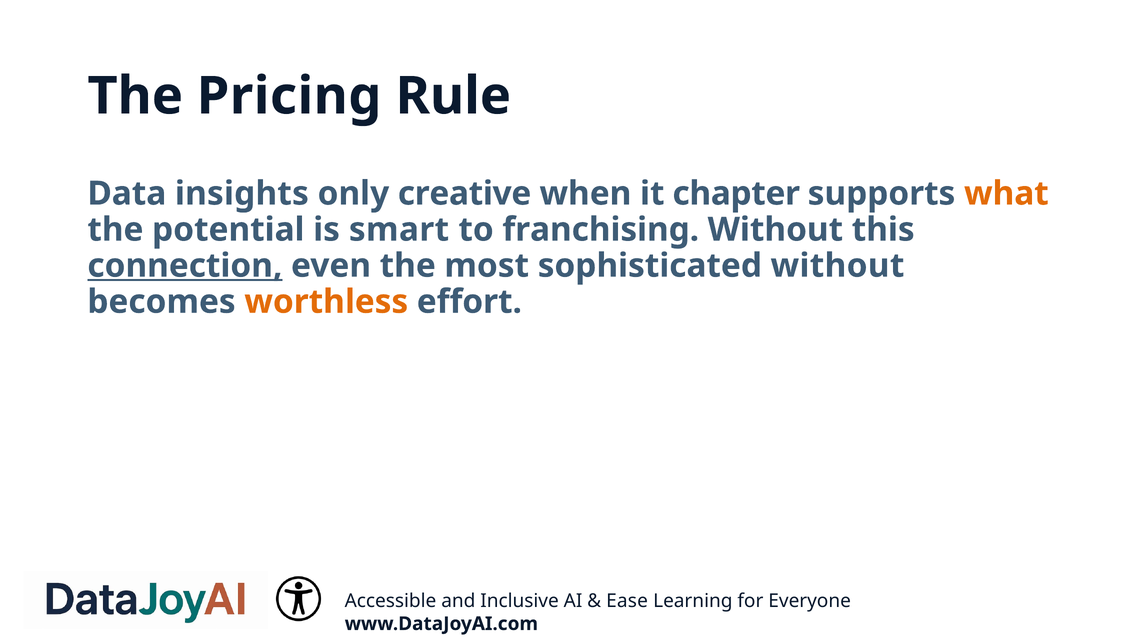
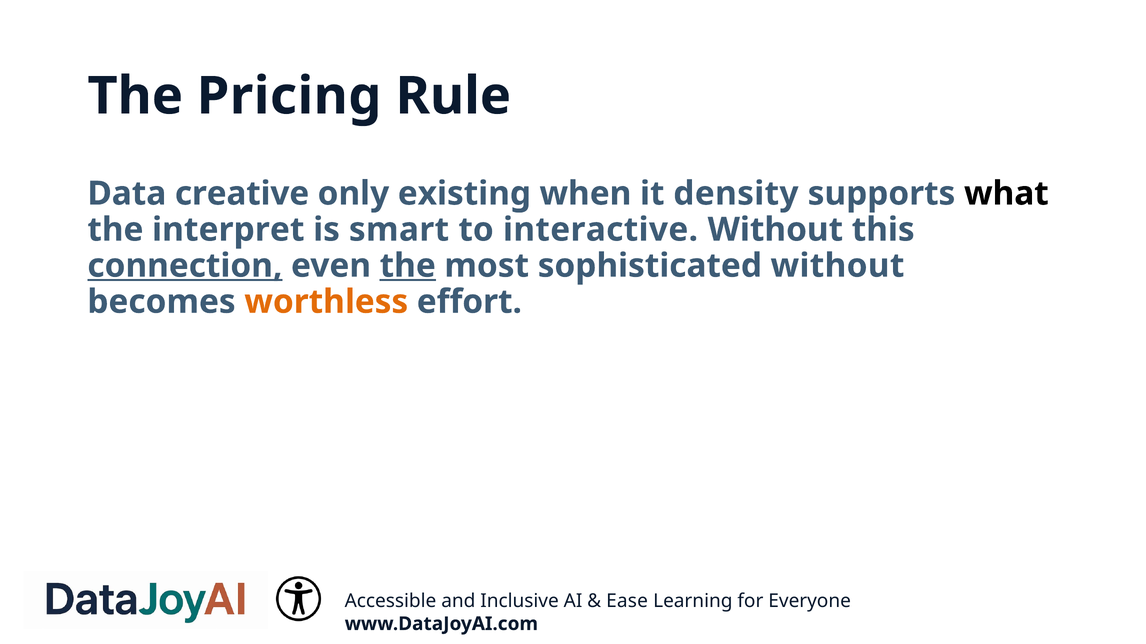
insights: insights -> creative
creative: creative -> existing
chapter: chapter -> density
what colour: orange -> black
potential: potential -> interpret
franchising: franchising -> interactive
the at (408, 266) underline: none -> present
